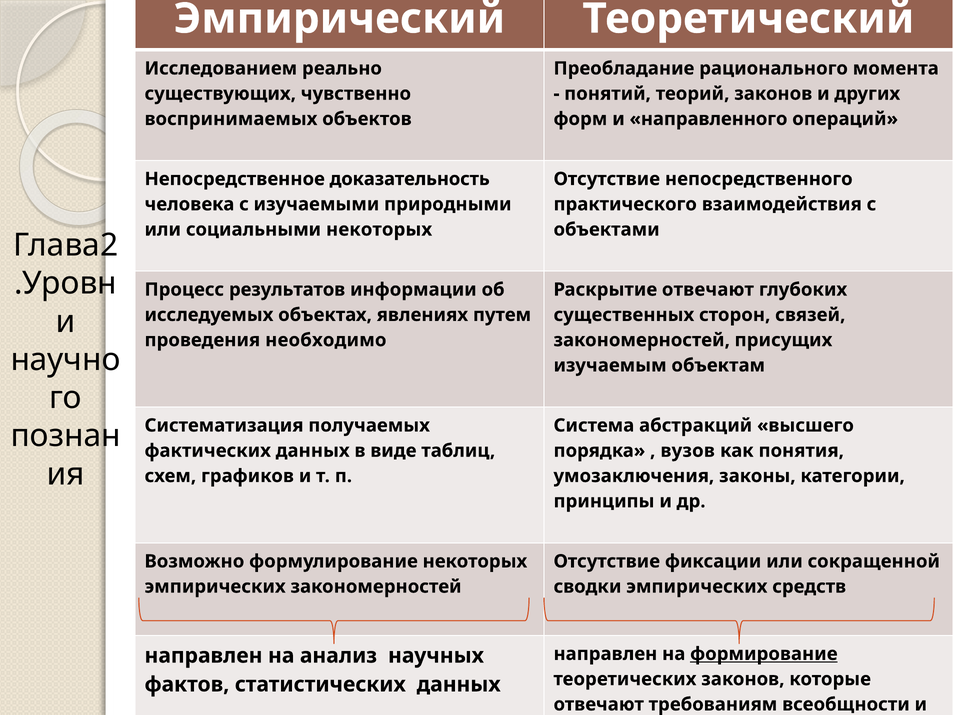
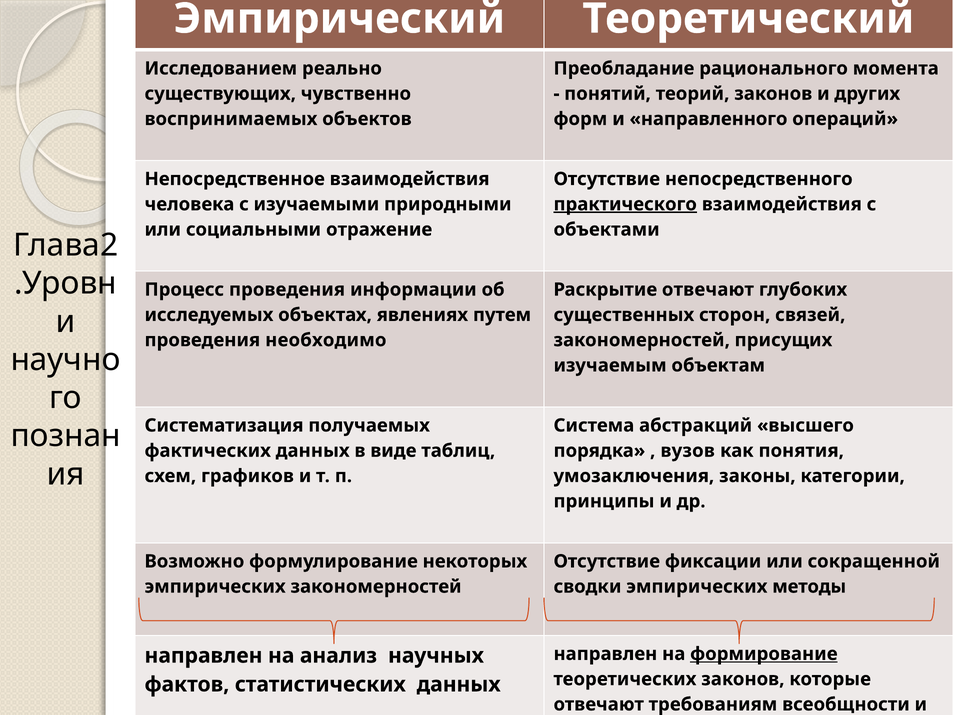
Непосредственное доказательность: доказательность -> взаимодействия
практического underline: none -> present
социальными некоторых: некоторых -> отражение
Процесс результатов: результатов -> проведения
средств: средств -> методы
